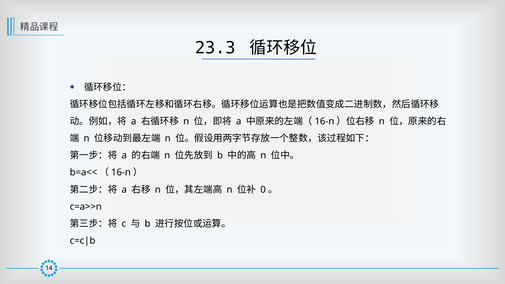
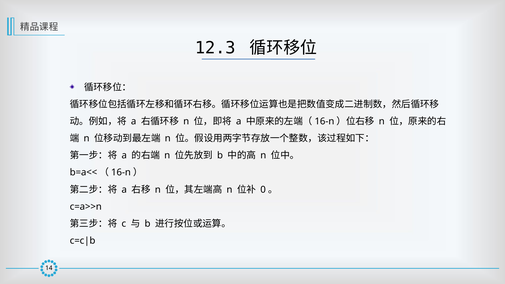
23.3: 23.3 -> 12.3
